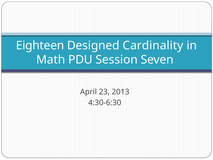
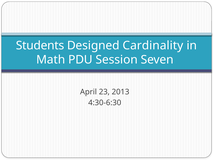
Eighteen: Eighteen -> Students
